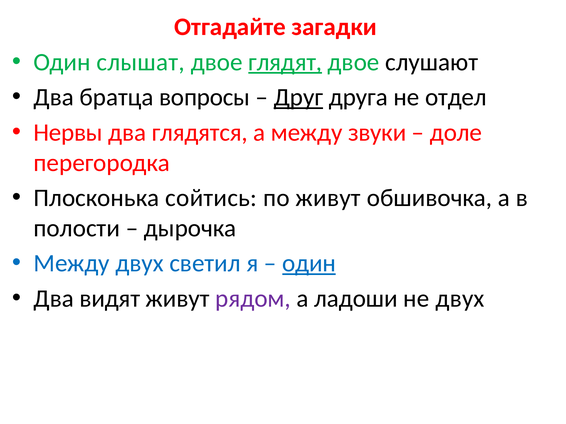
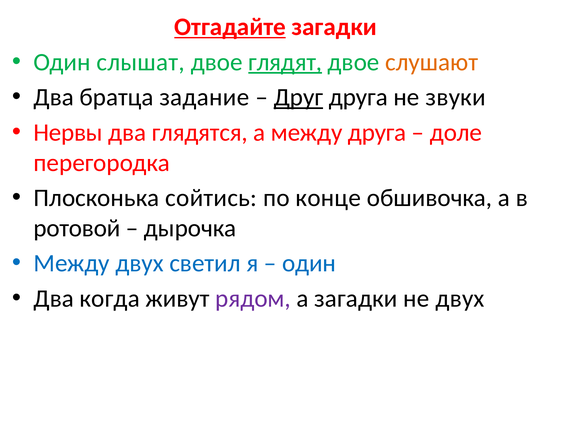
Отгадайте underline: none -> present
слушают colour: black -> orange
вопросы: вопросы -> задание
отдел: отдел -> звуки
между звуки: звуки -> друга
по живут: живут -> конце
полости: полости -> ротовой
один at (309, 264) underline: present -> none
видят: видят -> когда
а ладоши: ладоши -> загадки
